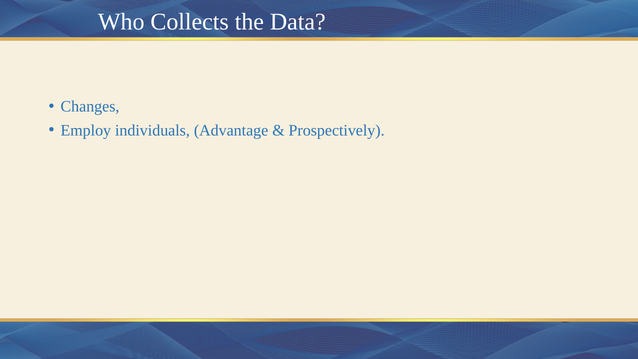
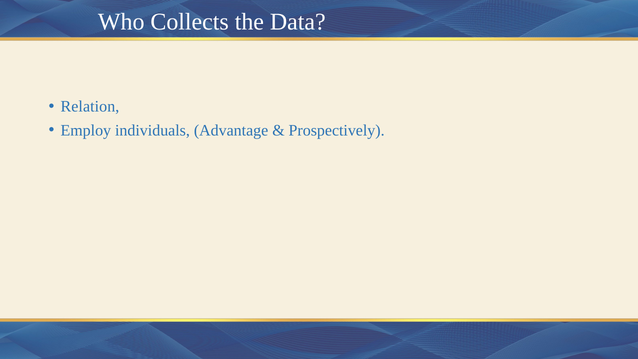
Changes: Changes -> Relation
